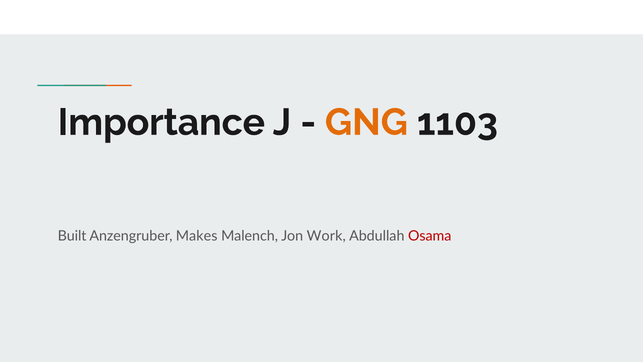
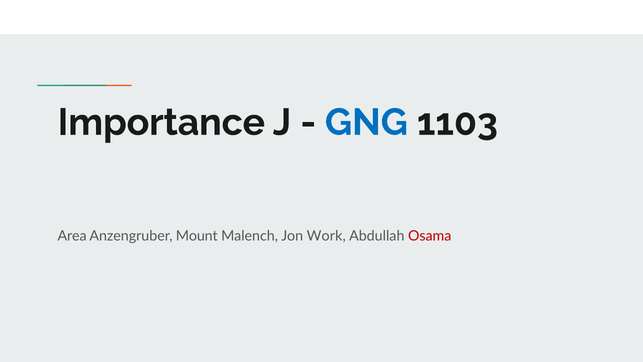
GNG colour: orange -> blue
Built: Built -> Area
Makes: Makes -> Mount
